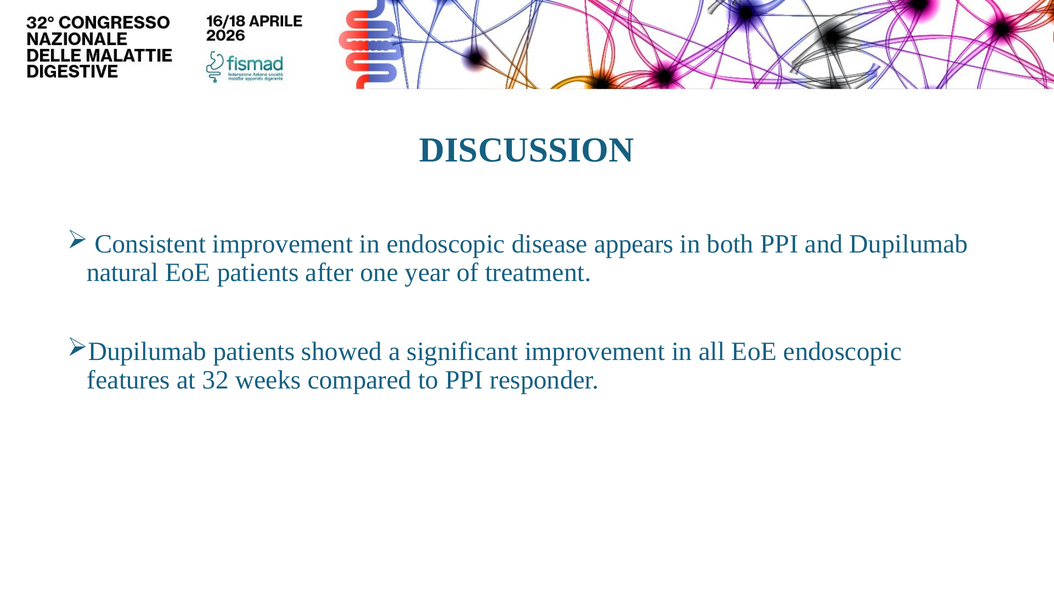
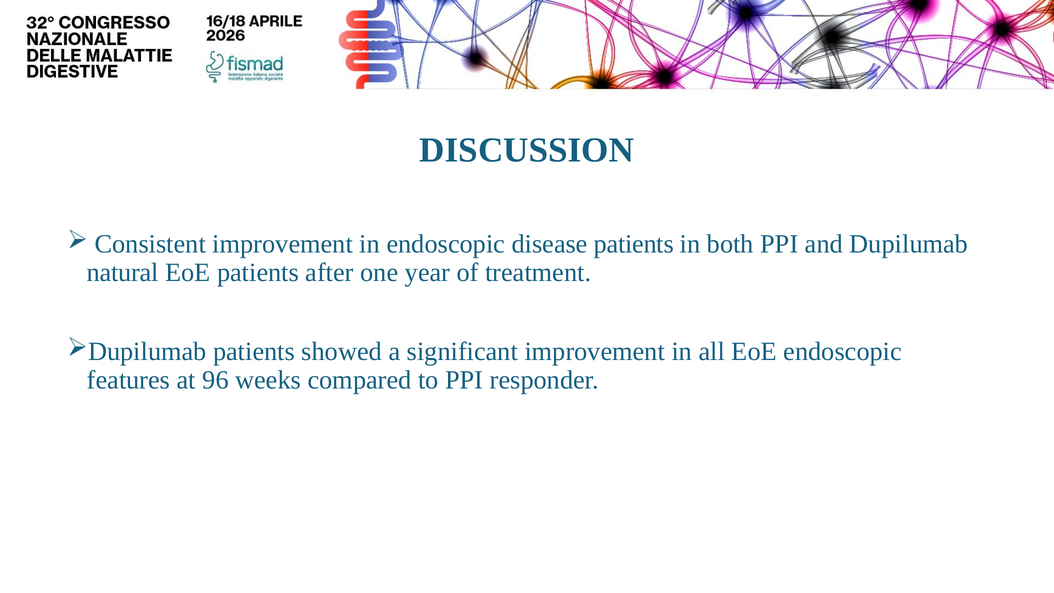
disease appears: appears -> patients
32: 32 -> 96
